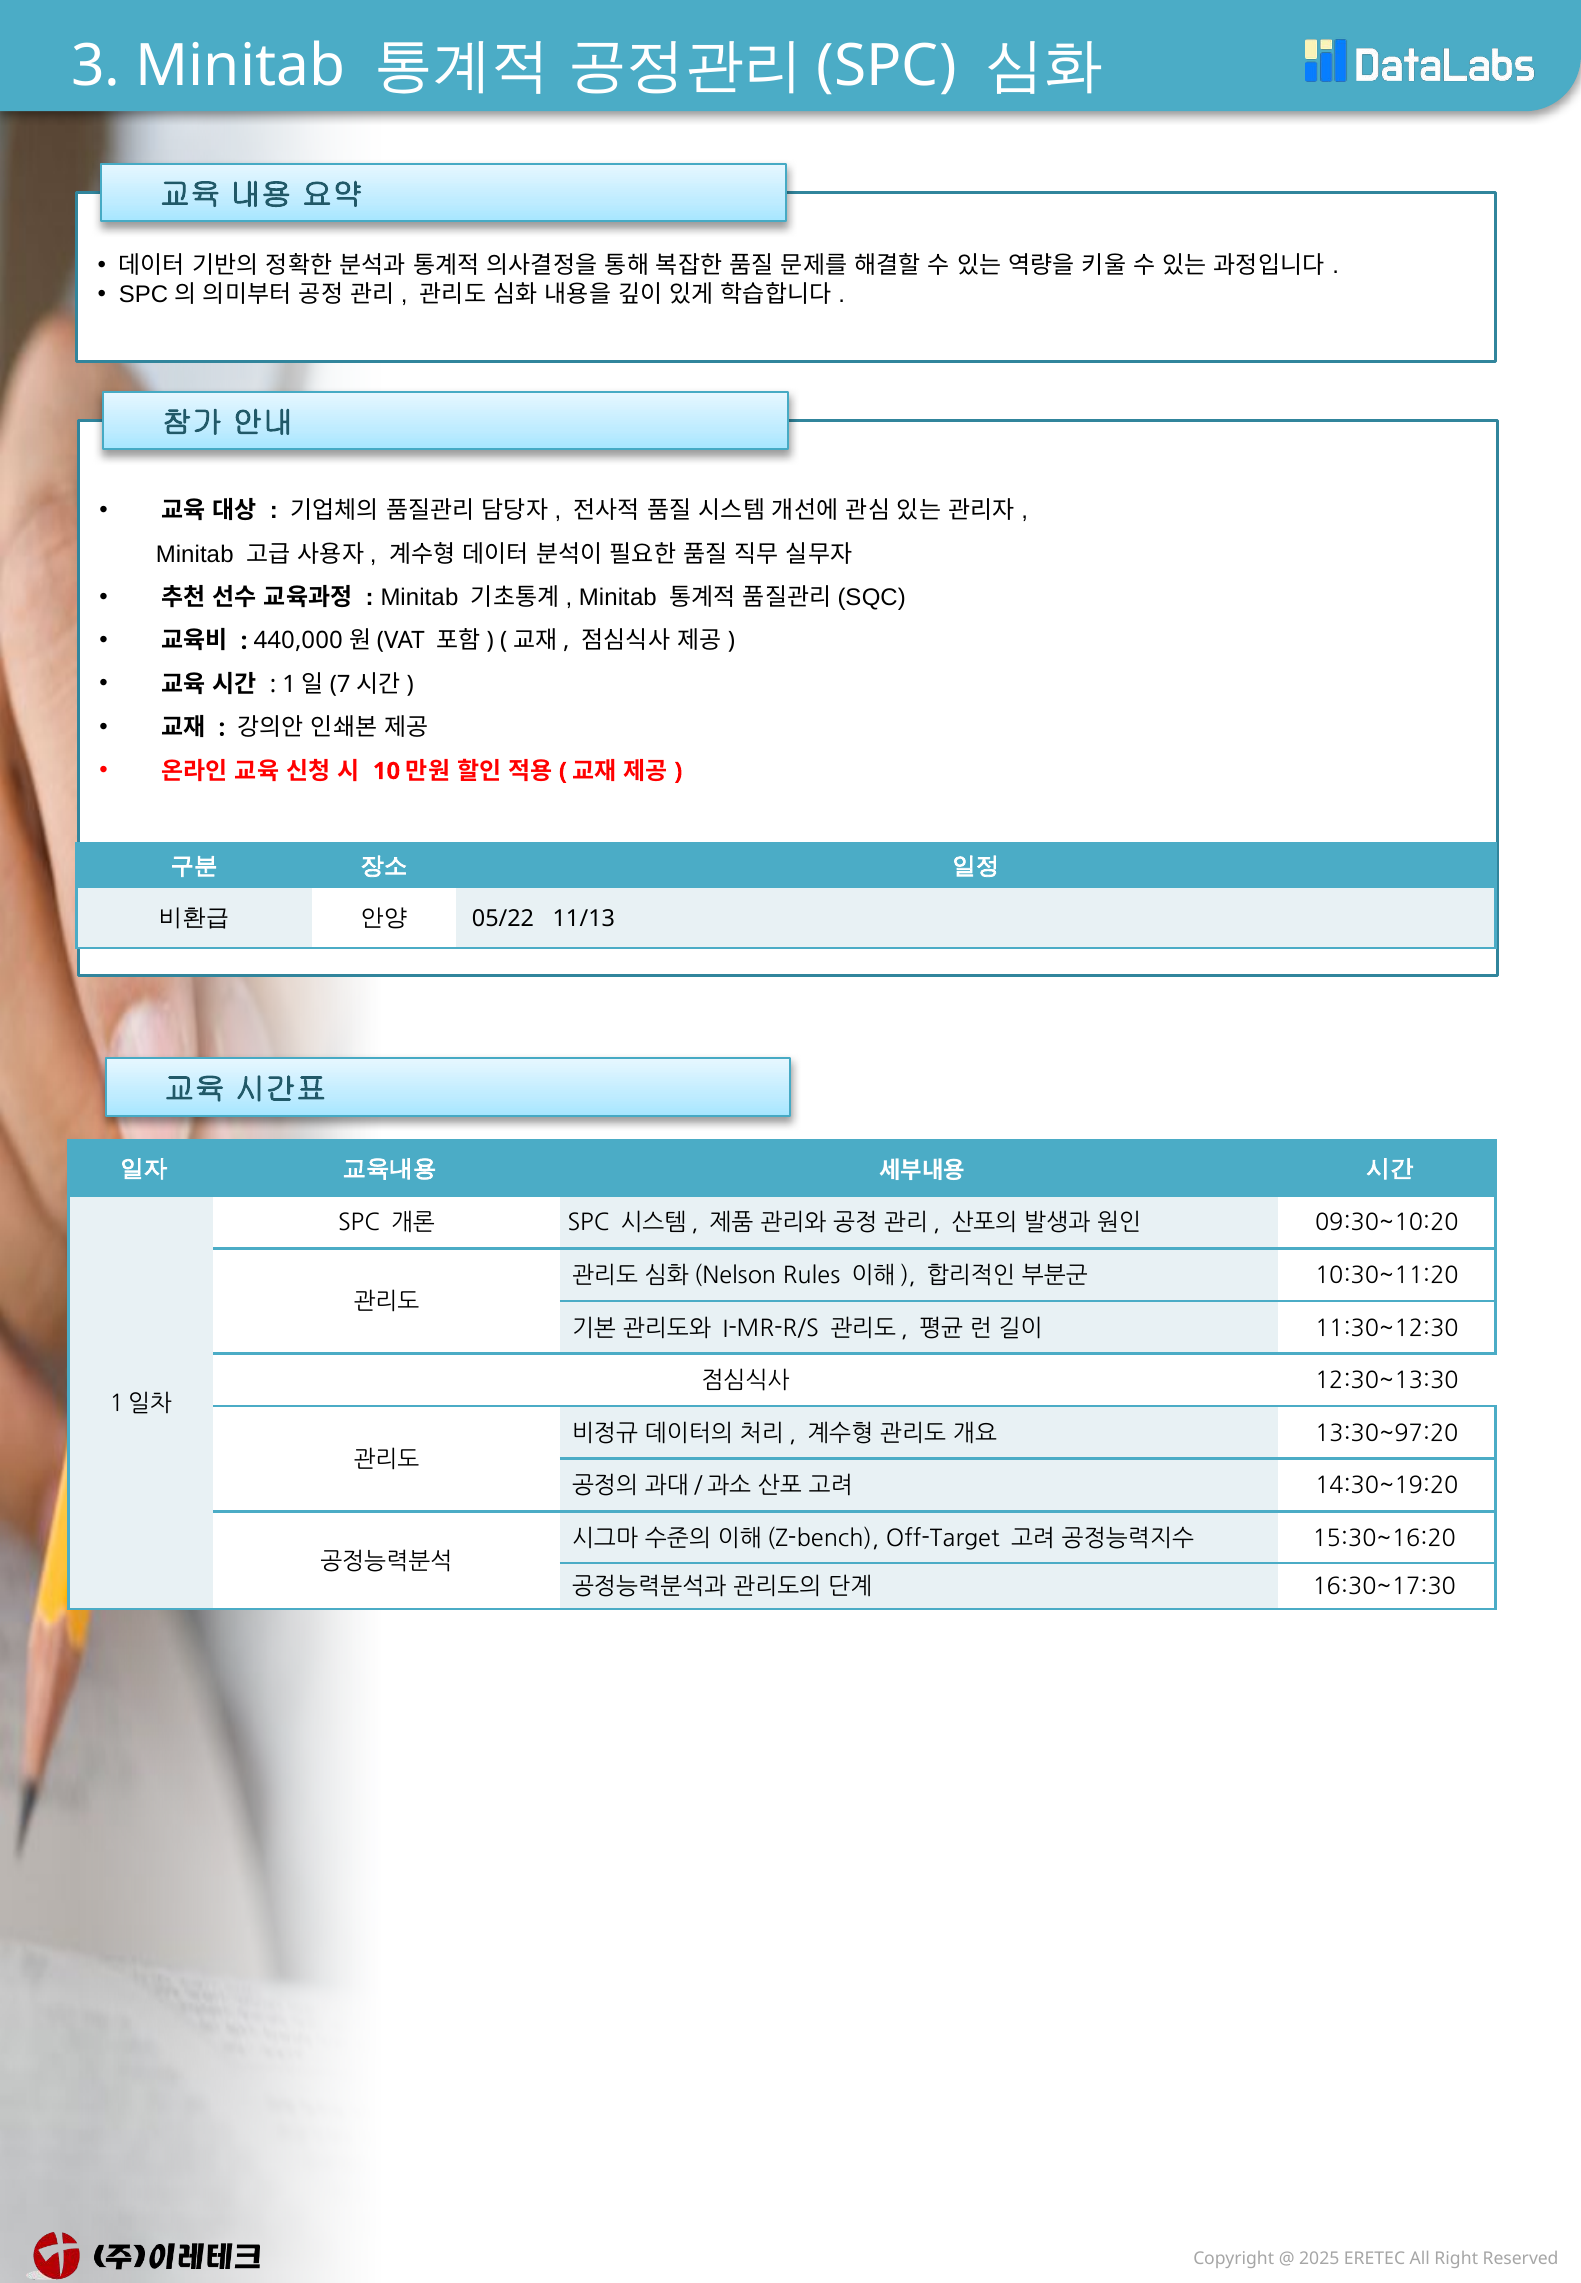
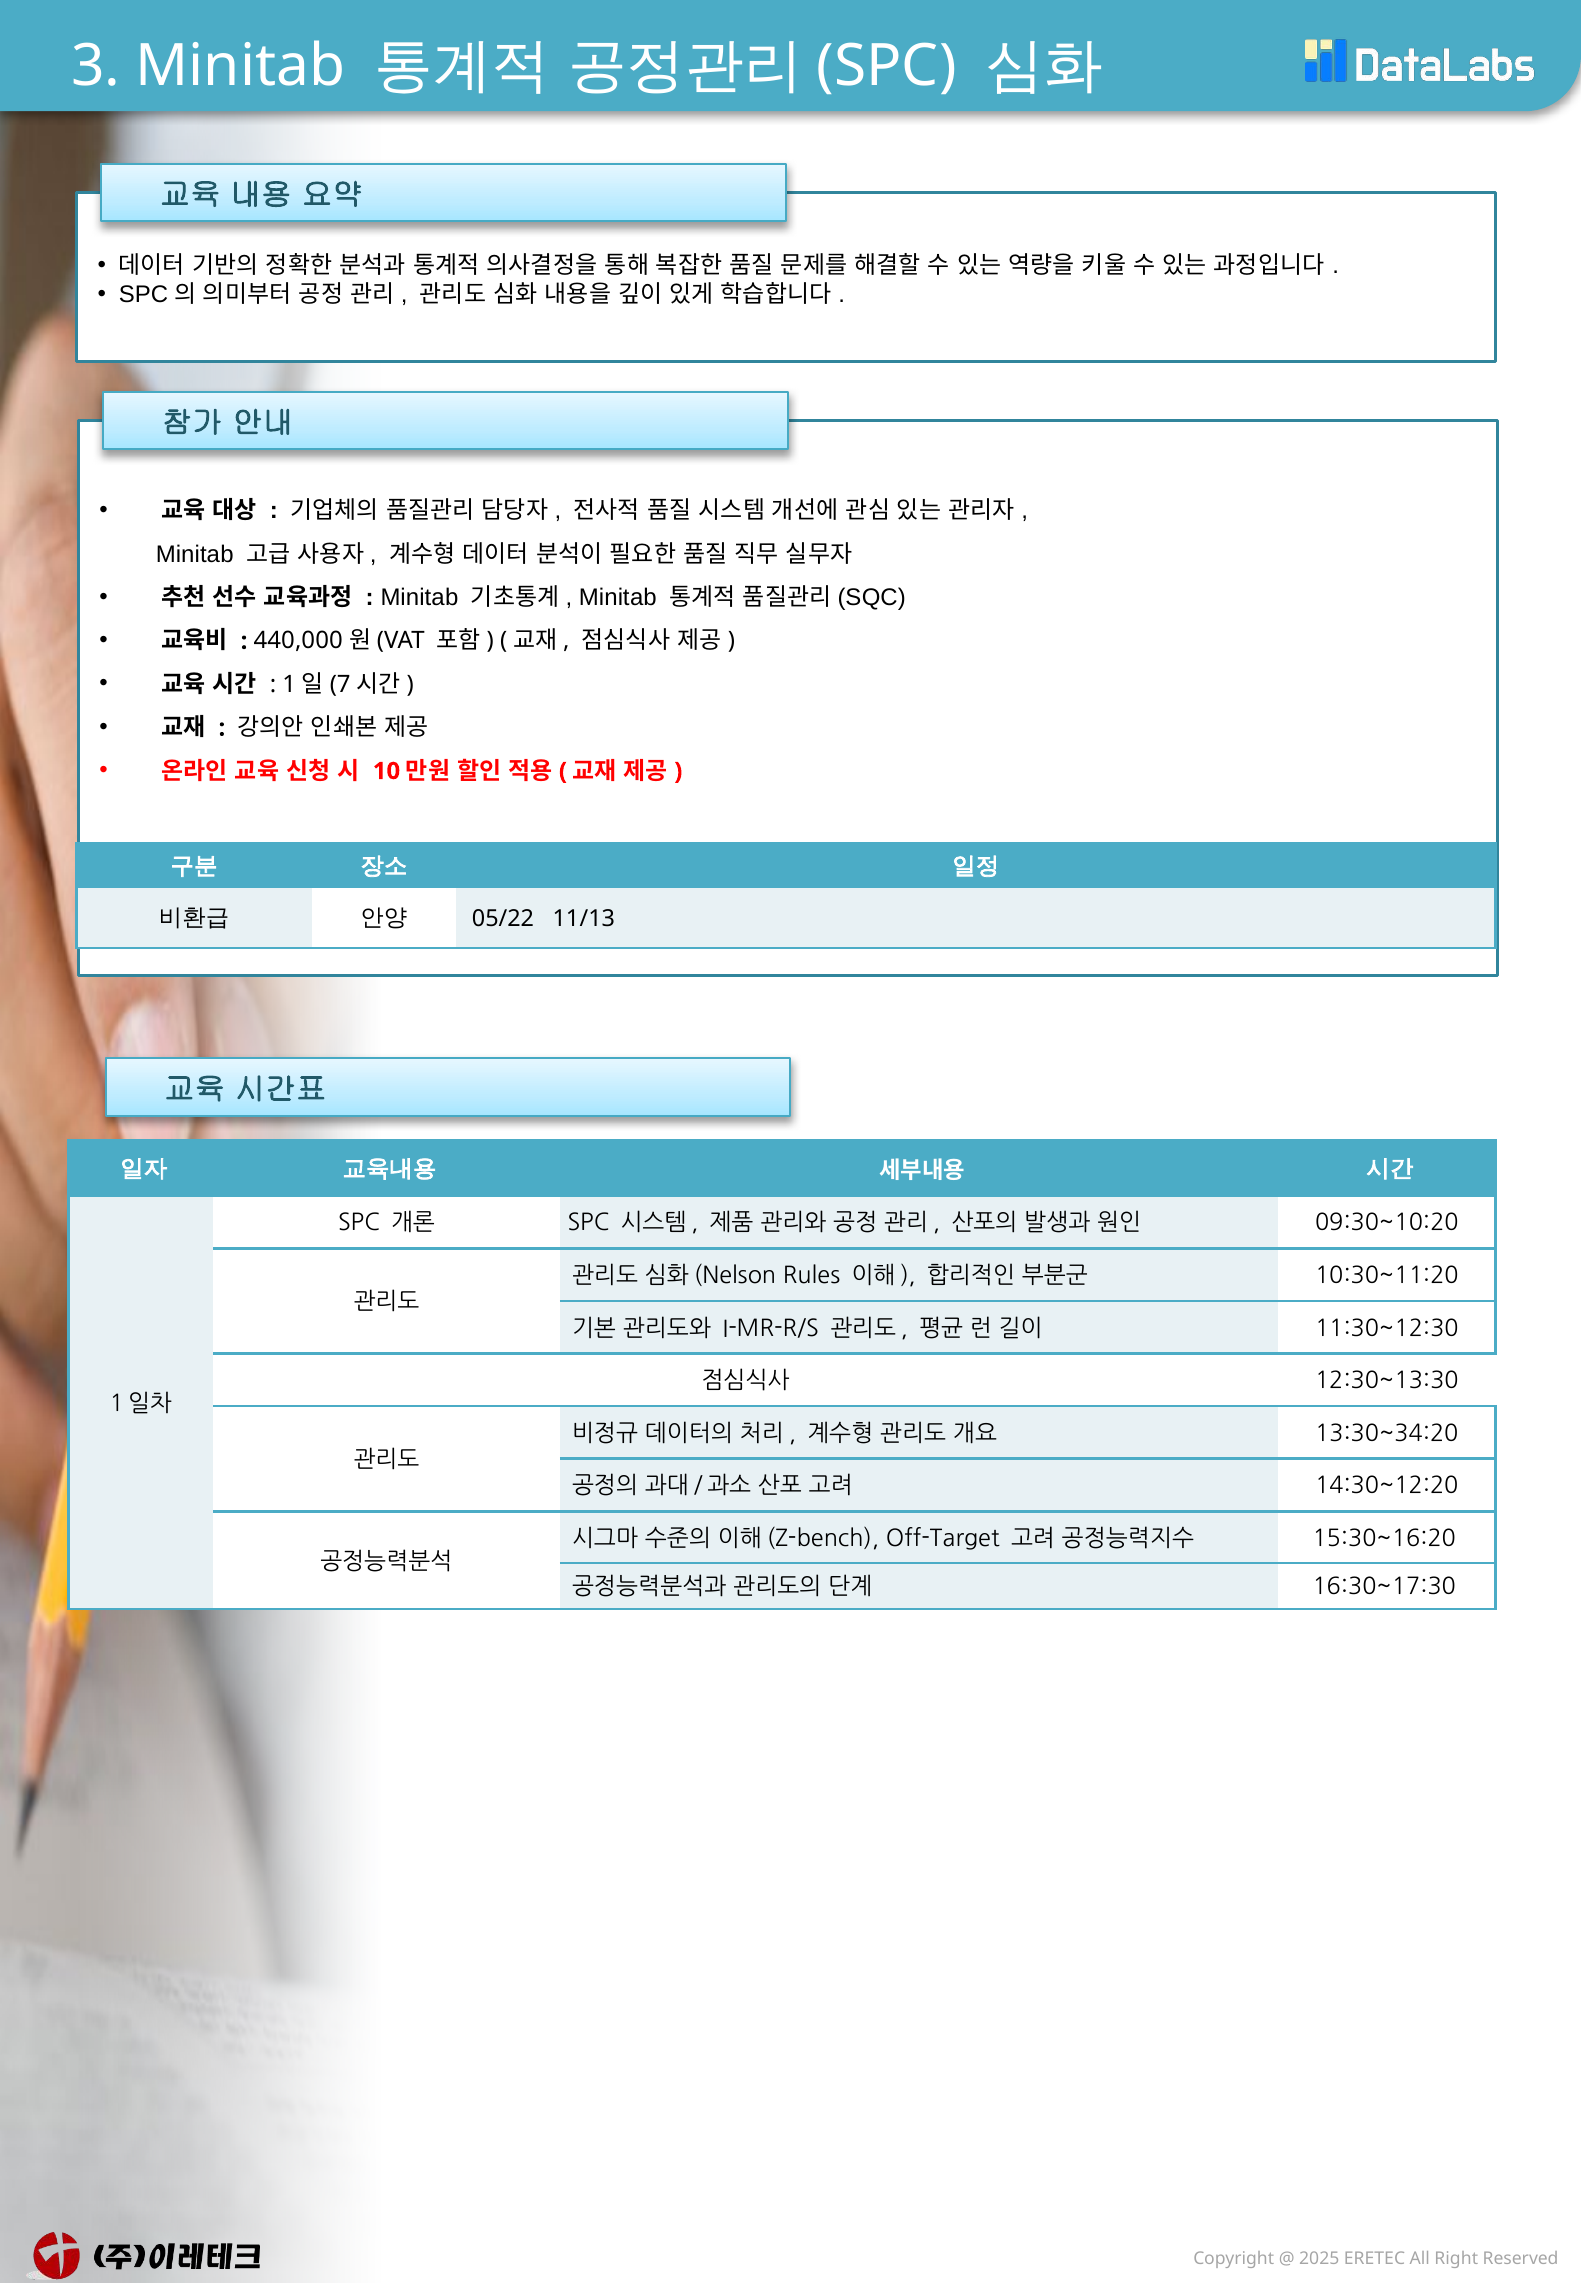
13:30~97:20: 13:30~97:20 -> 13:30~34:20
14:30~19:20: 14:30~19:20 -> 14:30~12:20
